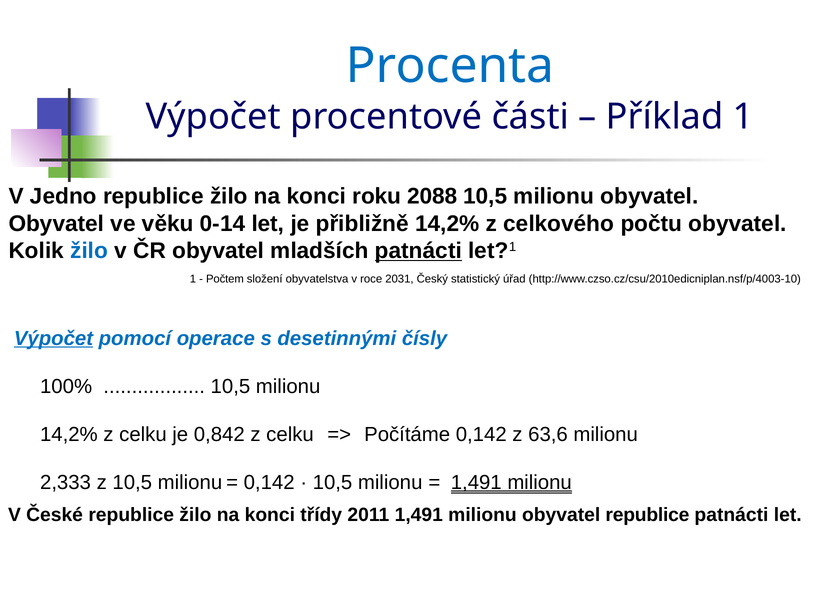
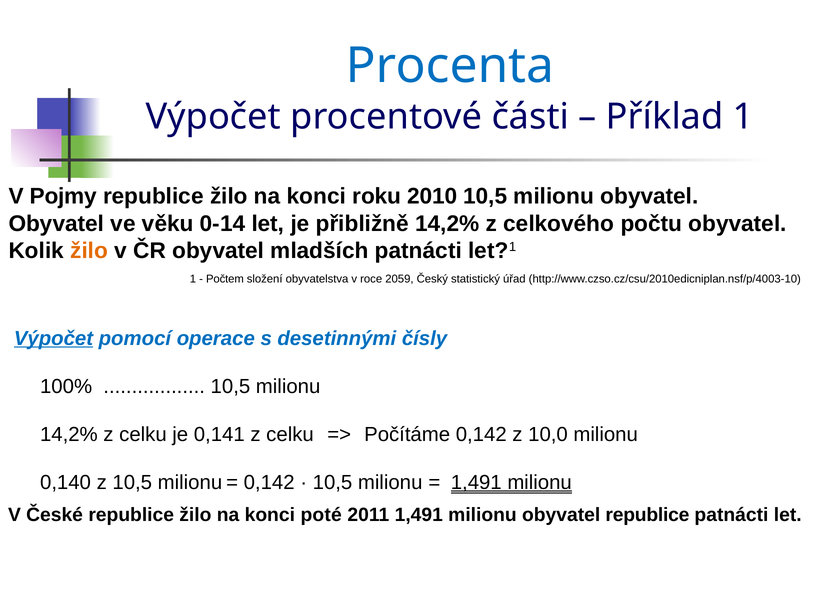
Jedno: Jedno -> Pojmy
2088: 2088 -> 2010
žilo at (89, 251) colour: blue -> orange
patnácti at (418, 251) underline: present -> none
2031: 2031 -> 2059
0,842: 0,842 -> 0,141
63,6: 63,6 -> 10,0
2,333: 2,333 -> 0,140
třídy: třídy -> poté
